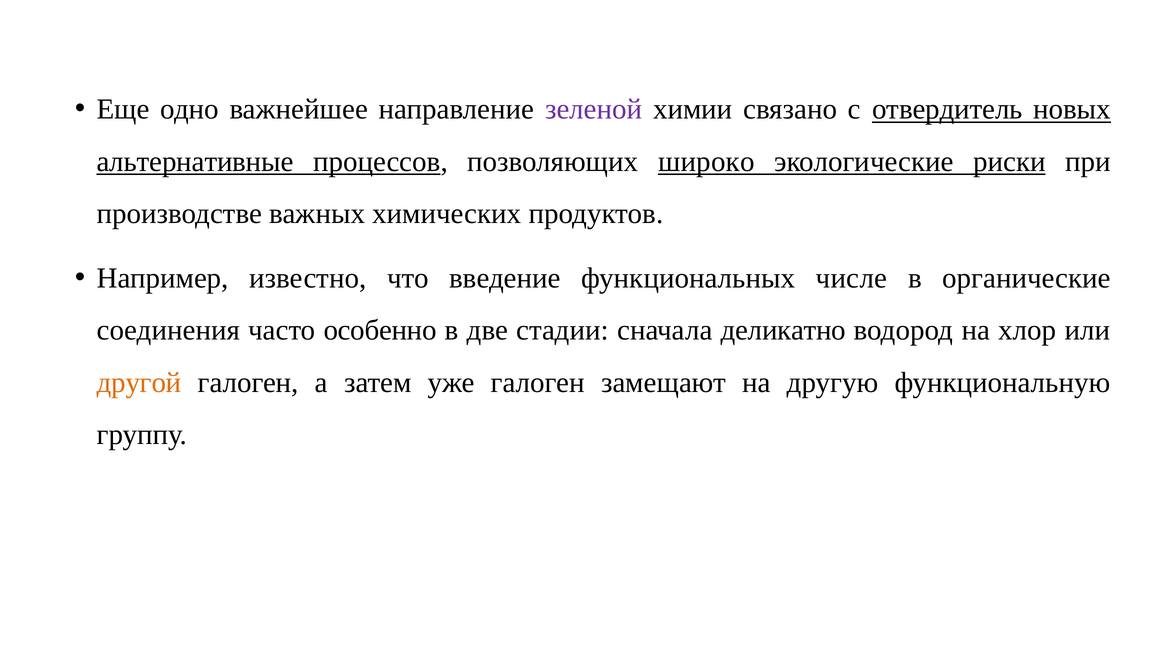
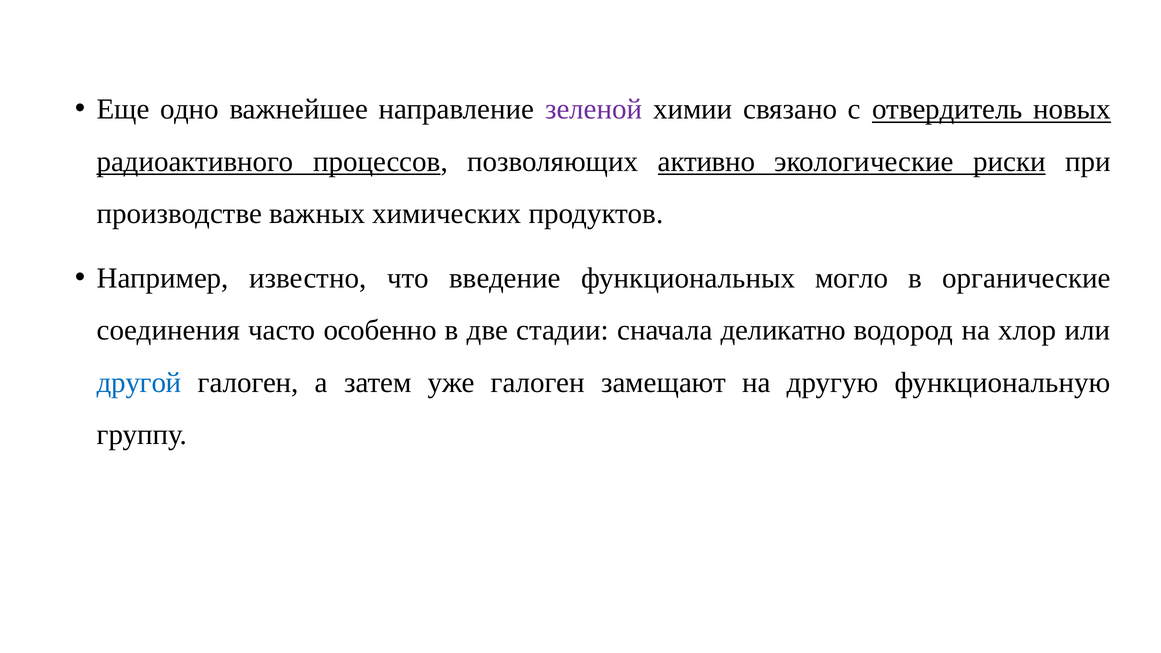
альтернативные: альтернативные -> радиоактивного
широко: широко -> активно
числе: числе -> могло
другой colour: orange -> blue
